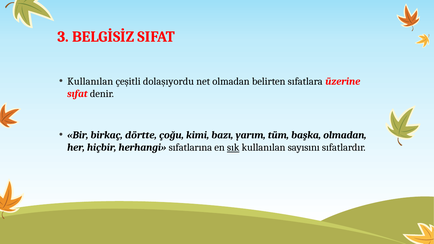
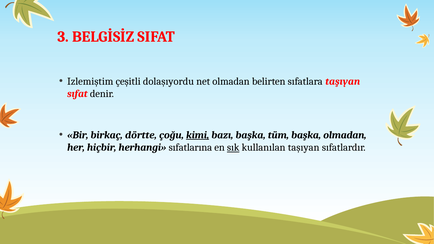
Kullanılan at (90, 81): Kullanılan -> Izlemiştim
sıfatlara üzerine: üzerine -> taşıyan
kimi underline: none -> present
bazı yarım: yarım -> başka
kullanılan sayısını: sayısını -> taşıyan
